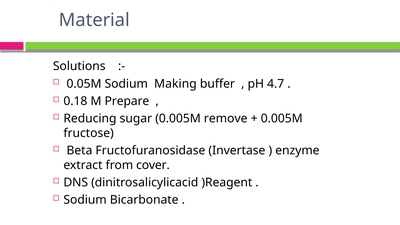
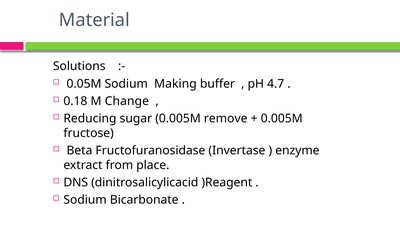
Prepare: Prepare -> Change
cover: cover -> place
